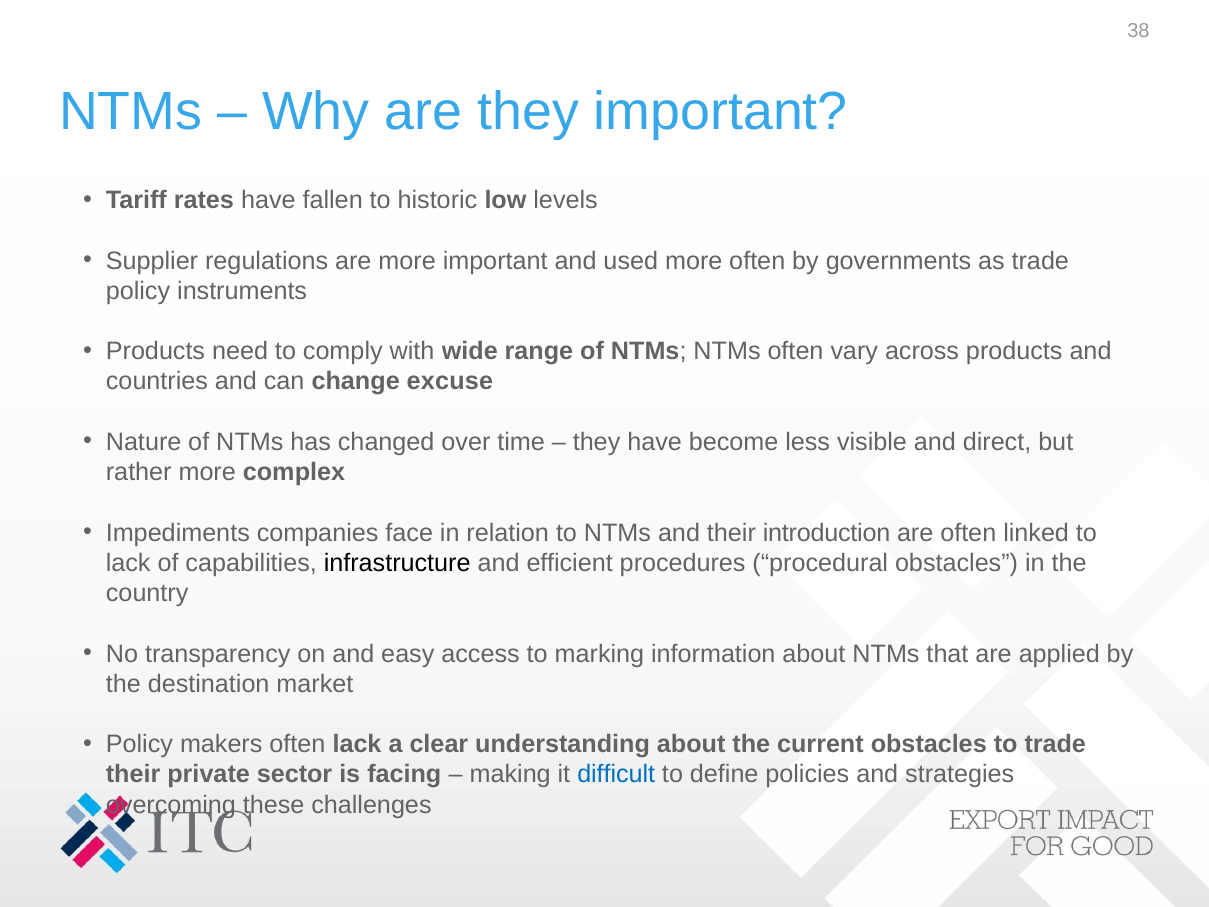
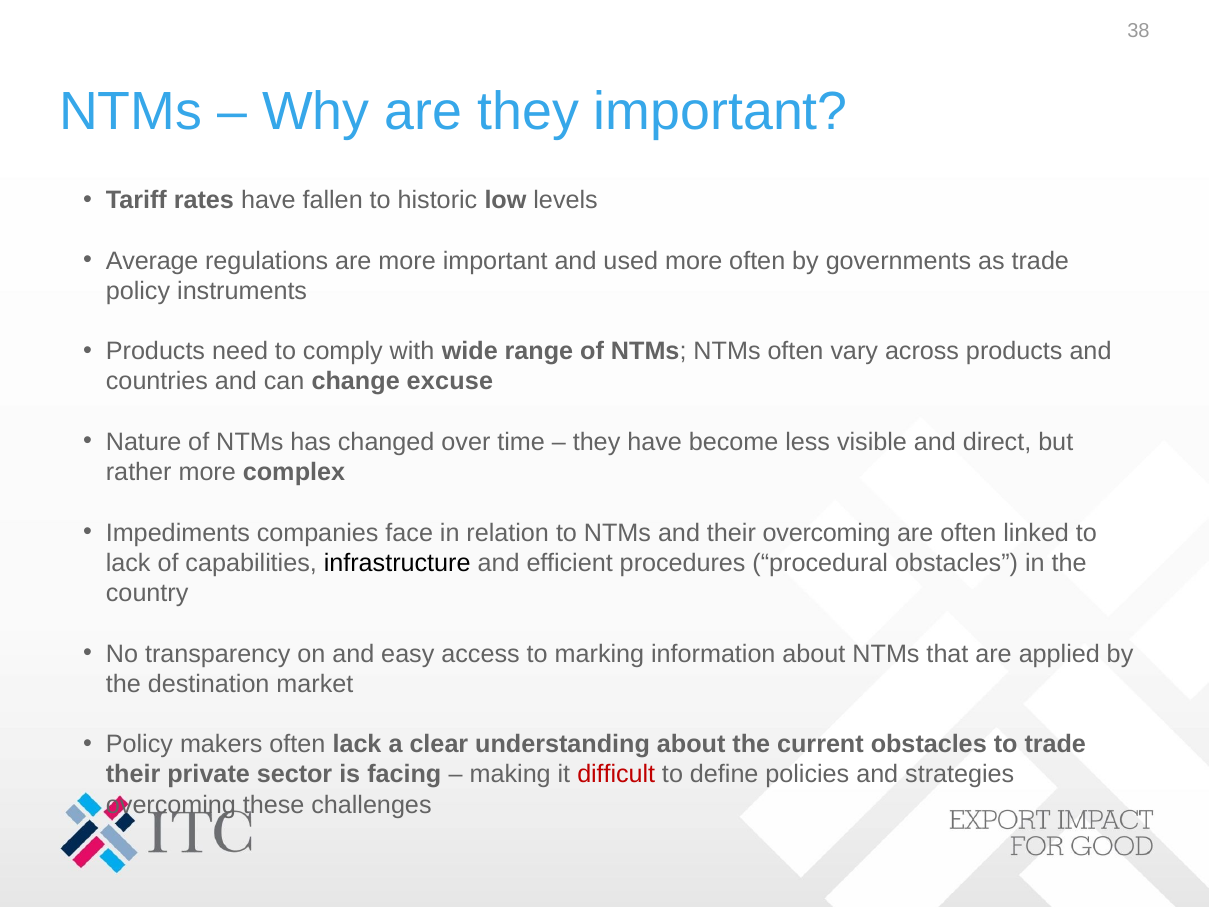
Supplier: Supplier -> Average
their introduction: introduction -> overcoming
difficult colour: blue -> red
